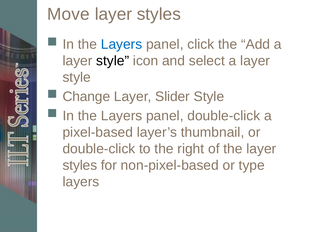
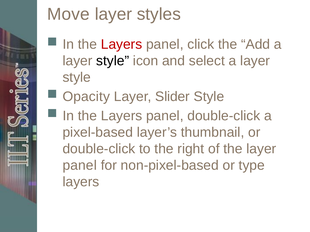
Layers at (122, 44) colour: blue -> red
Change: Change -> Opacity
styles at (80, 166): styles -> panel
